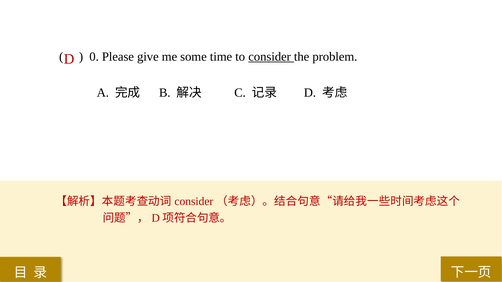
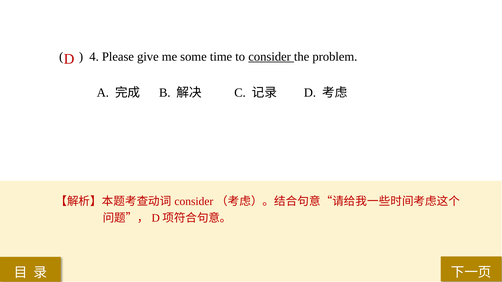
0: 0 -> 4
